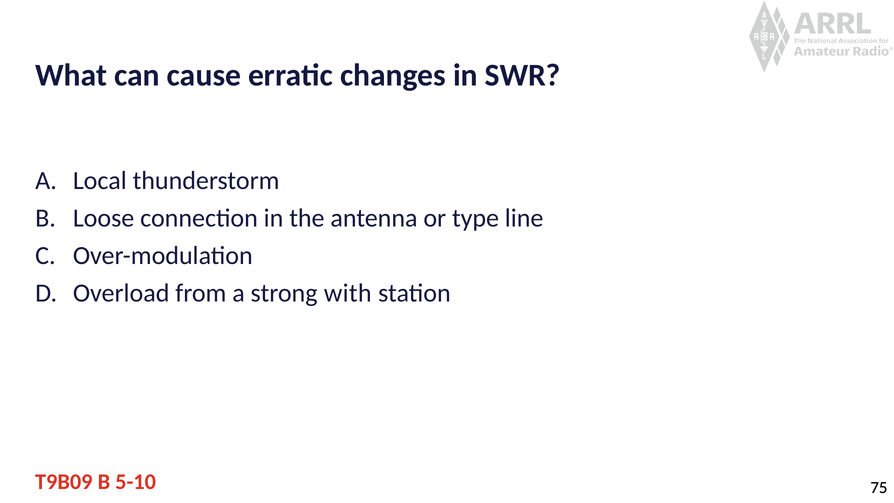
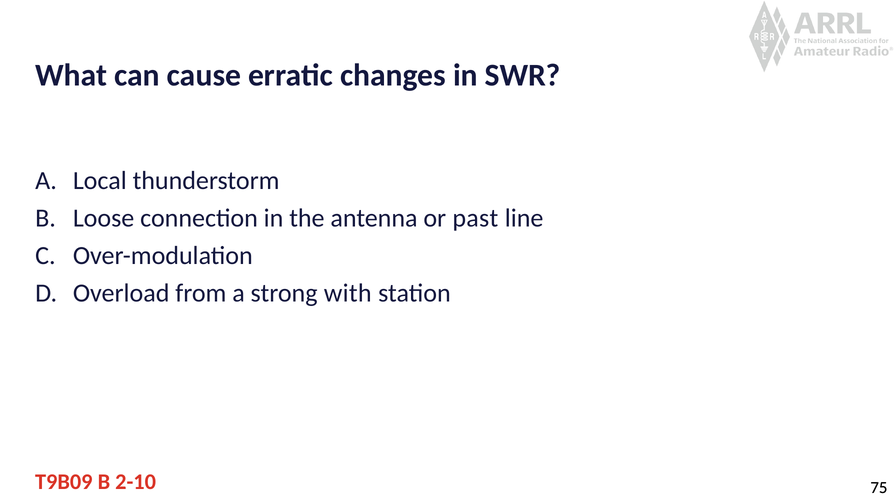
type: type -> past
5-10: 5-10 -> 2-10
